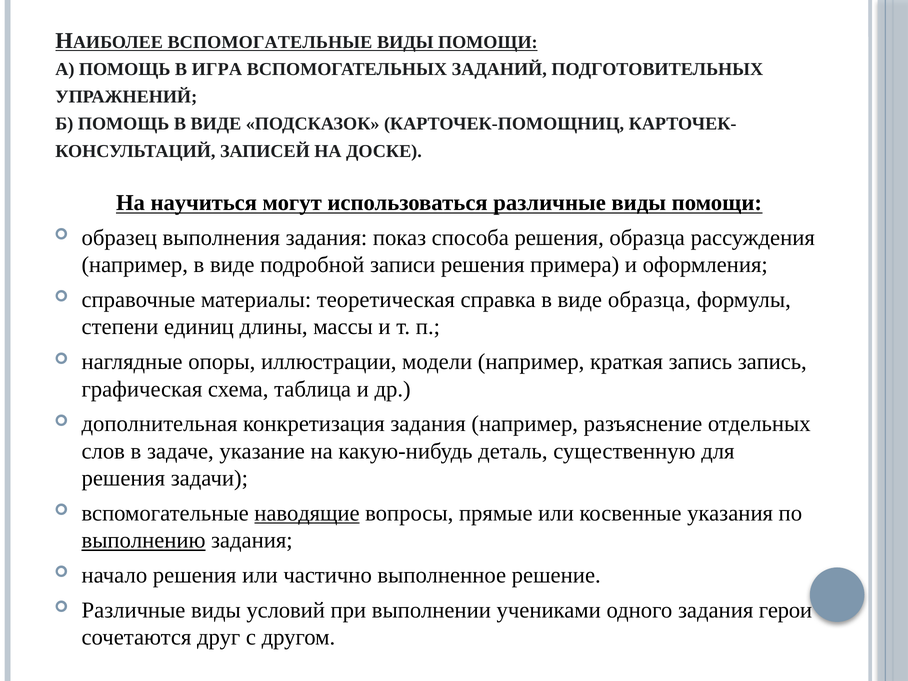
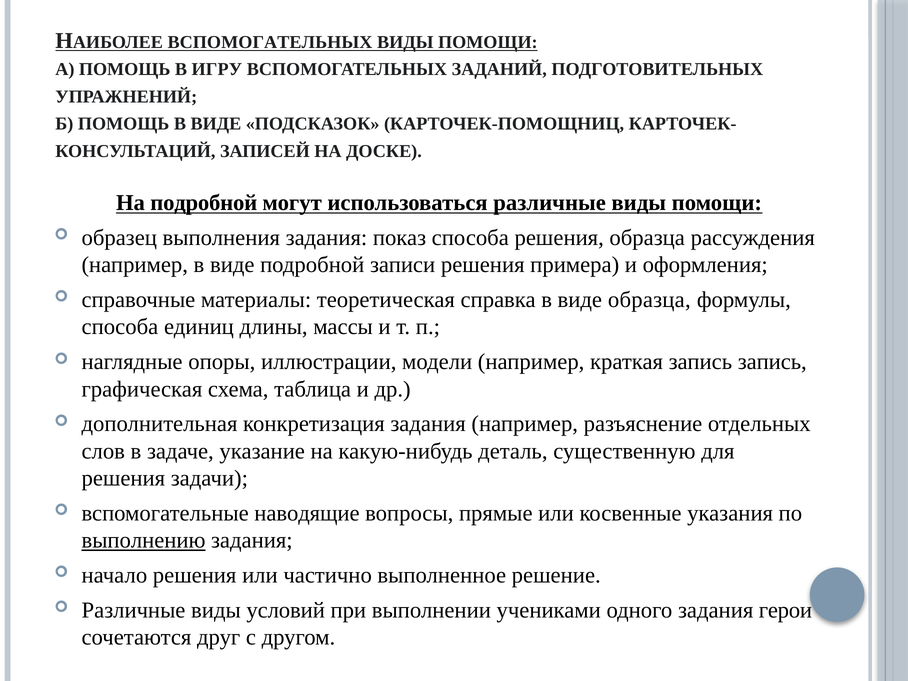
ВСПОМОГАТЕЛЬНЫЕ at (270, 42): ВСПОМОГАТЕЛЬНЫЕ -> ВСПОМОГАТЕЛЬНЫХ
ИГРА: ИГРА -> ИГРУ
На научиться: научиться -> подробной
степени at (120, 327): степени -> способа
наводящие underline: present -> none
